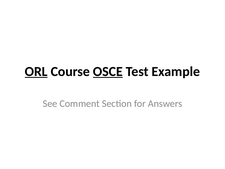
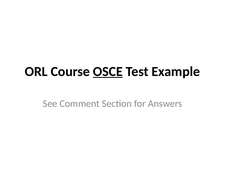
ORL underline: present -> none
